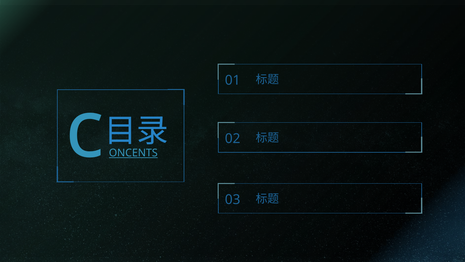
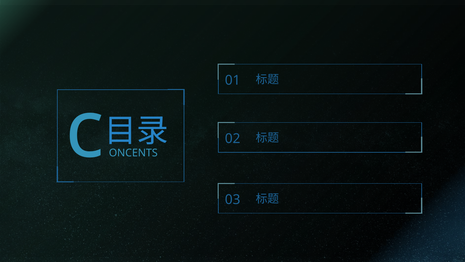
ONCENTS underline: present -> none
